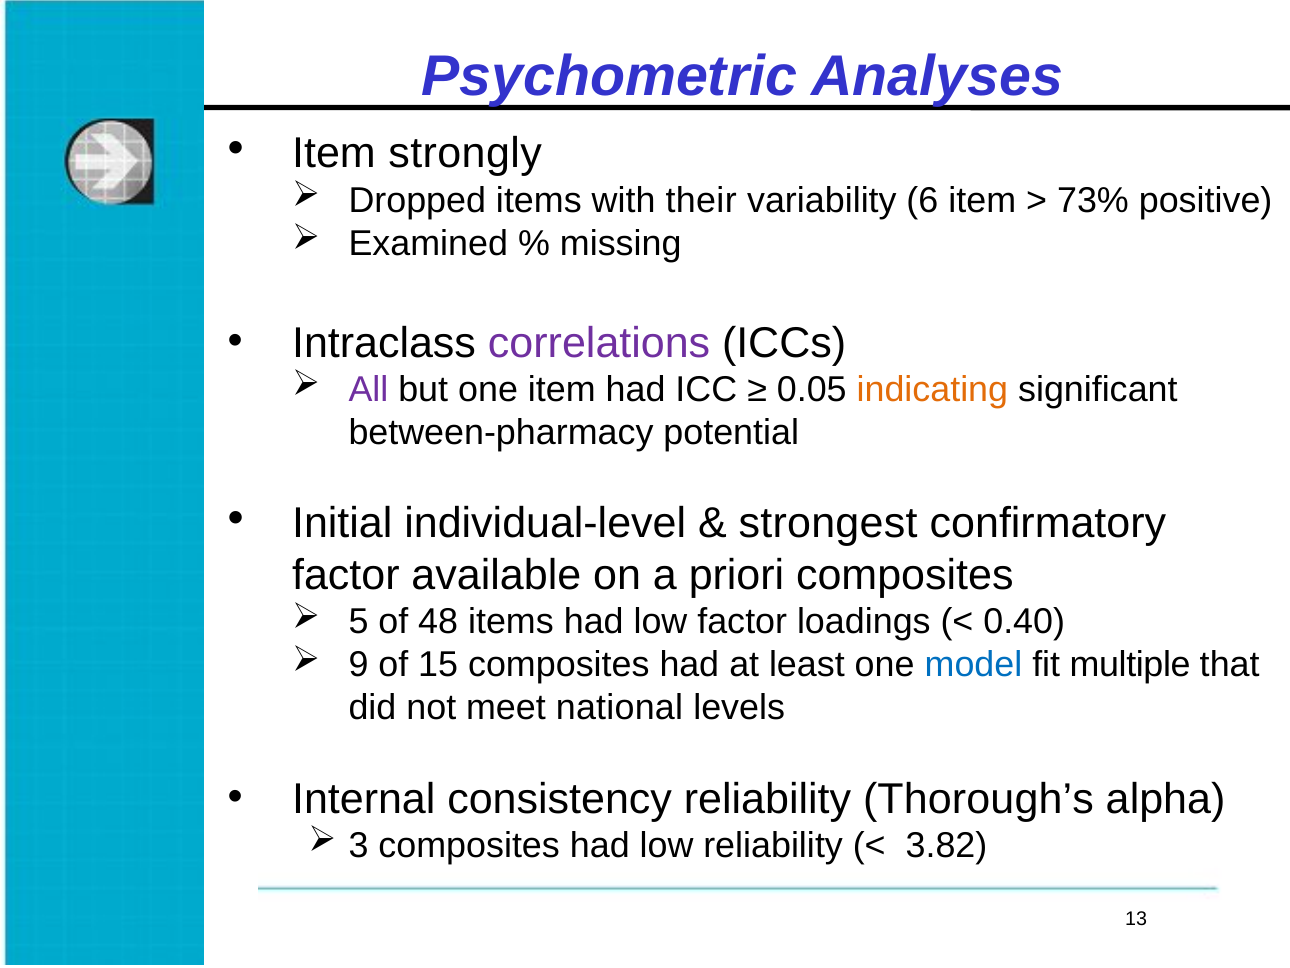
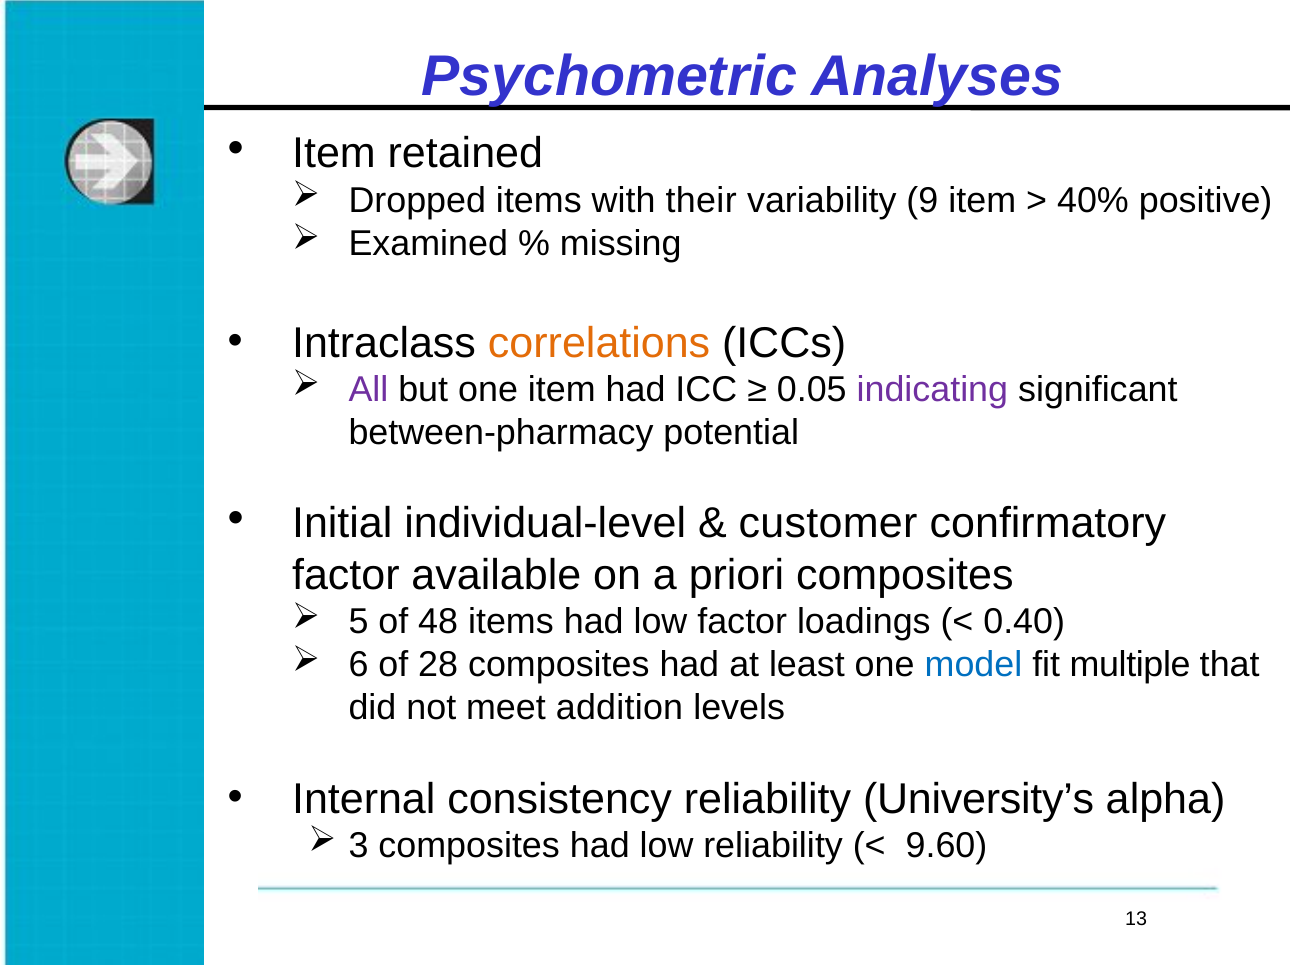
strongly: strongly -> retained
6: 6 -> 9
73%: 73% -> 40%
correlations colour: purple -> orange
indicating colour: orange -> purple
strongest: strongest -> customer
9: 9 -> 6
15: 15 -> 28
national: national -> addition
Thorough’s: Thorough’s -> University’s
3.82: 3.82 -> 9.60
